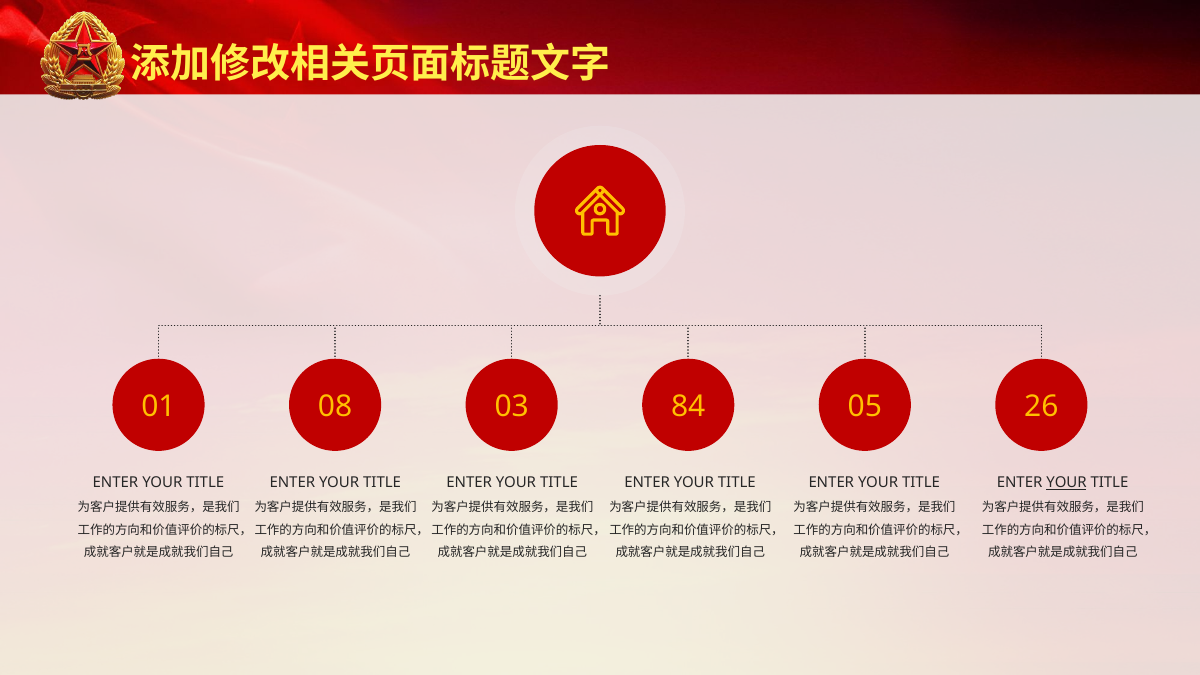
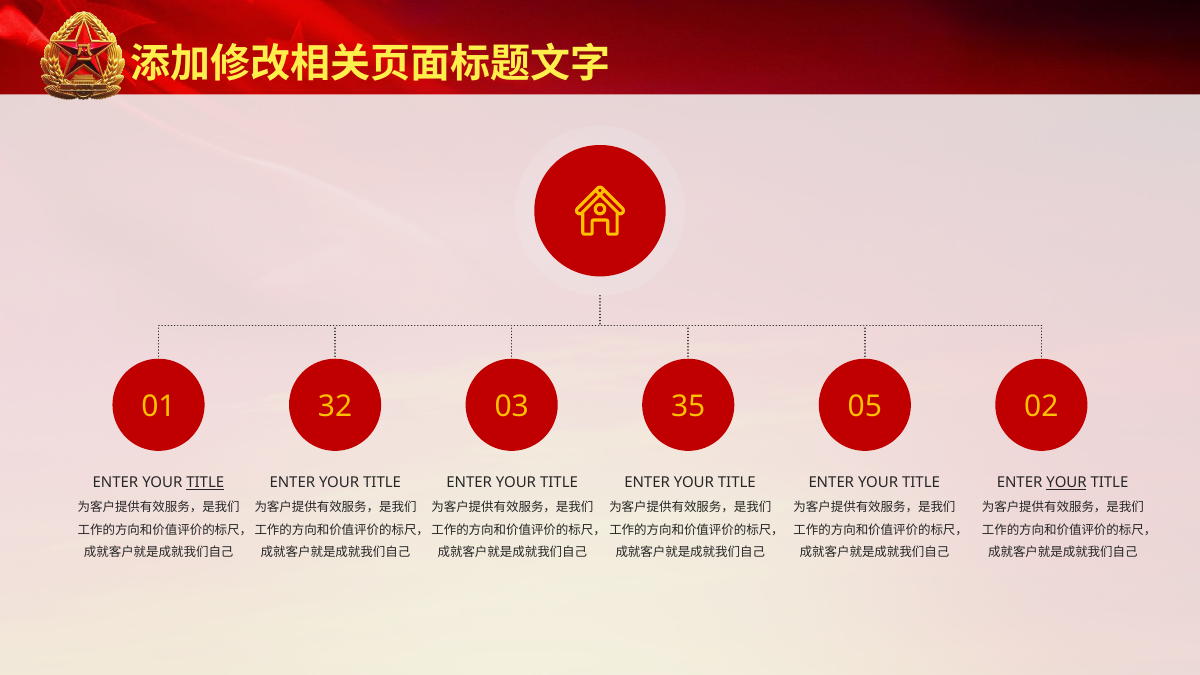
08: 08 -> 32
84: 84 -> 35
26: 26 -> 02
TITLE at (205, 483) underline: none -> present
